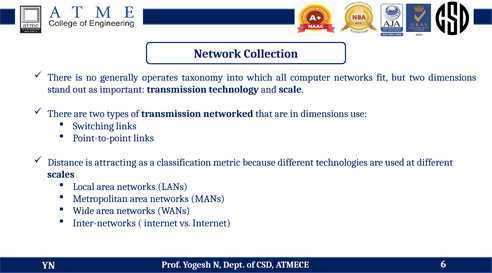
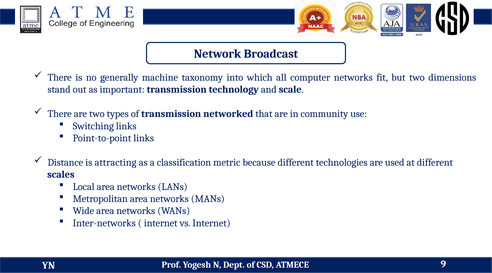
Collection: Collection -> Broadcast
operates: operates -> machine
in dimensions: dimensions -> community
6: 6 -> 9
